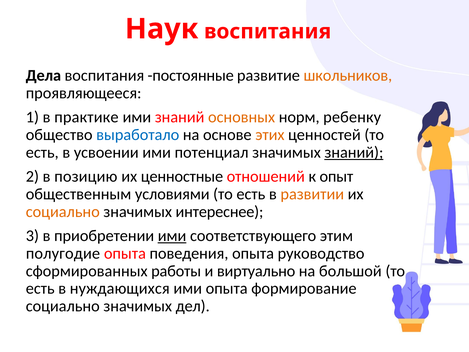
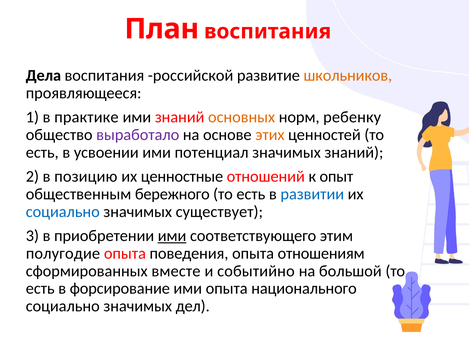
Наук: Наук -> План
постоянные: постоянные -> российской
выработало colour: blue -> purple
знаний at (354, 152) underline: present -> none
условиями: условиями -> бережного
развитии colour: orange -> blue
социально at (63, 212) colour: orange -> blue
интереснее: интереснее -> существует
руководство: руководство -> отношениям
работы: работы -> вместе
виртуально: виртуально -> событийно
нуждающихся: нуждающихся -> форсирование
формирование: формирование -> национального
